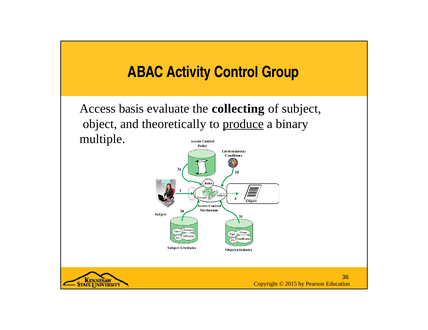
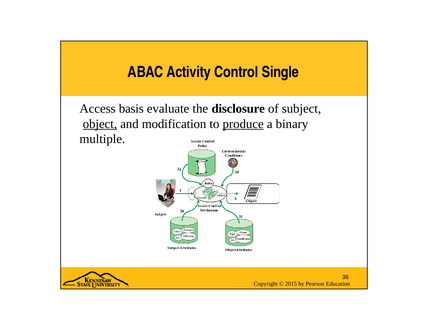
Group: Group -> Single
collecting: collecting -> disclosure
object underline: none -> present
theoretically: theoretically -> modification
